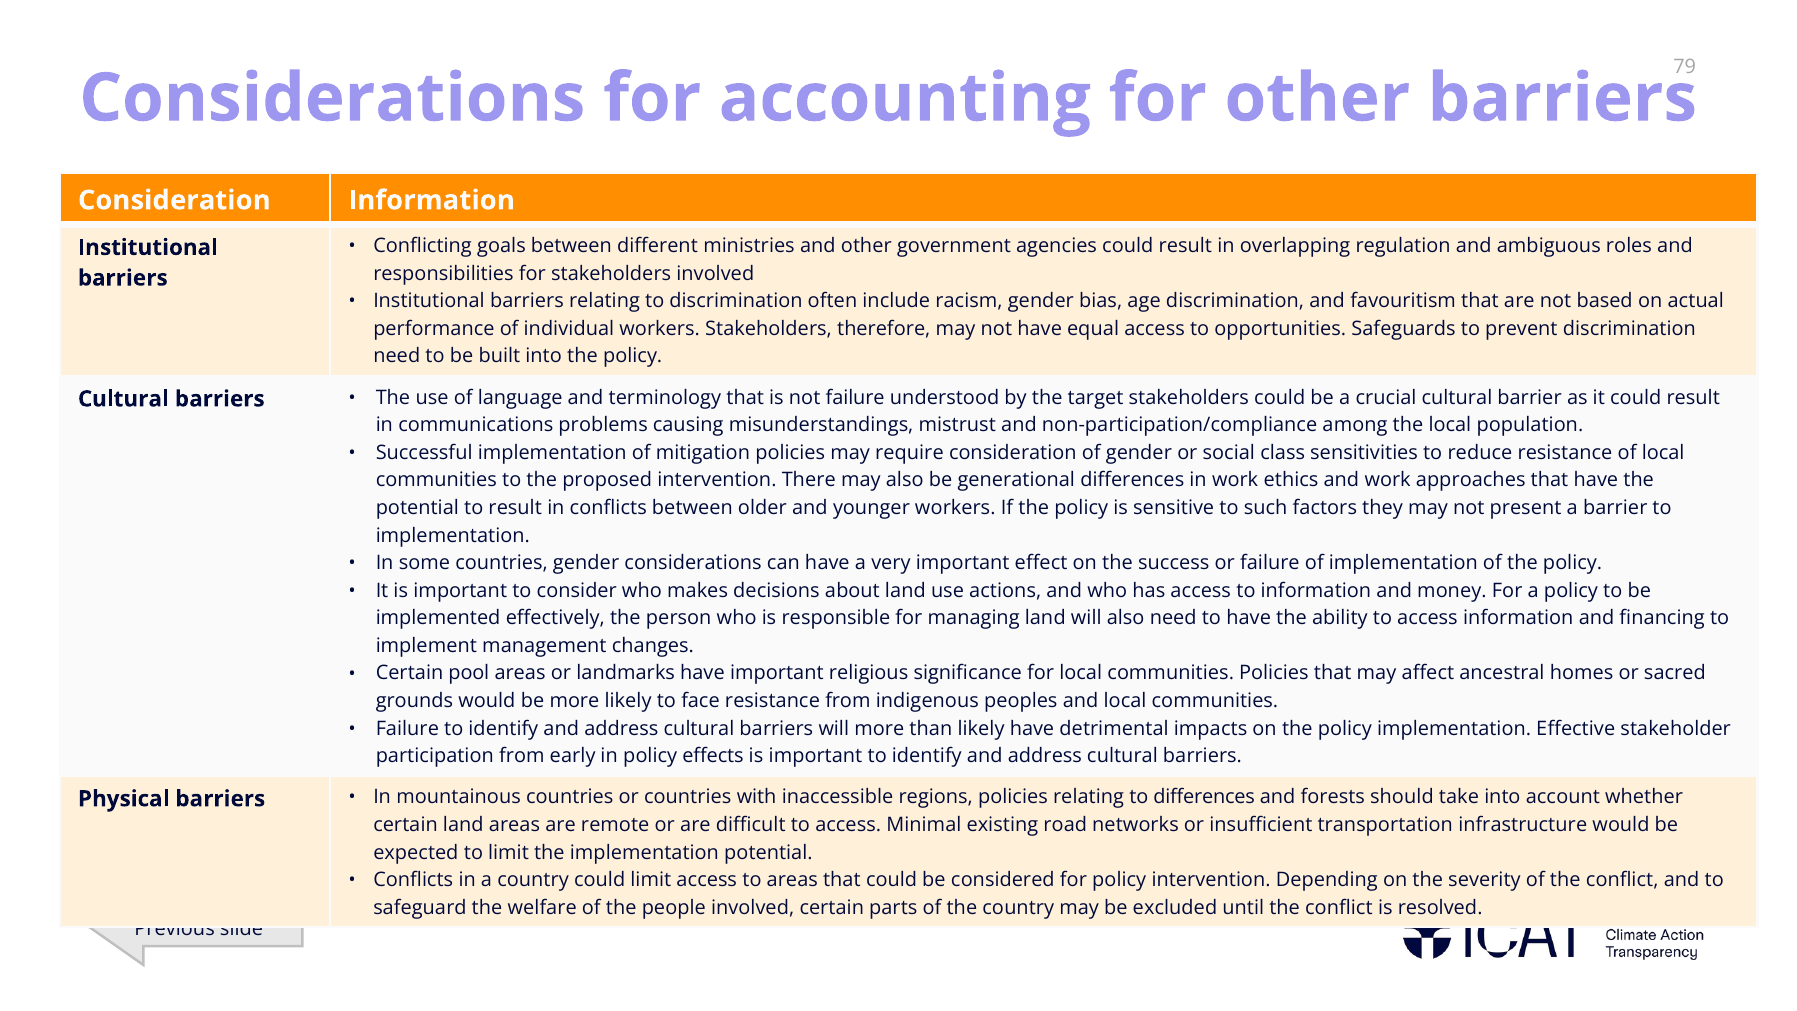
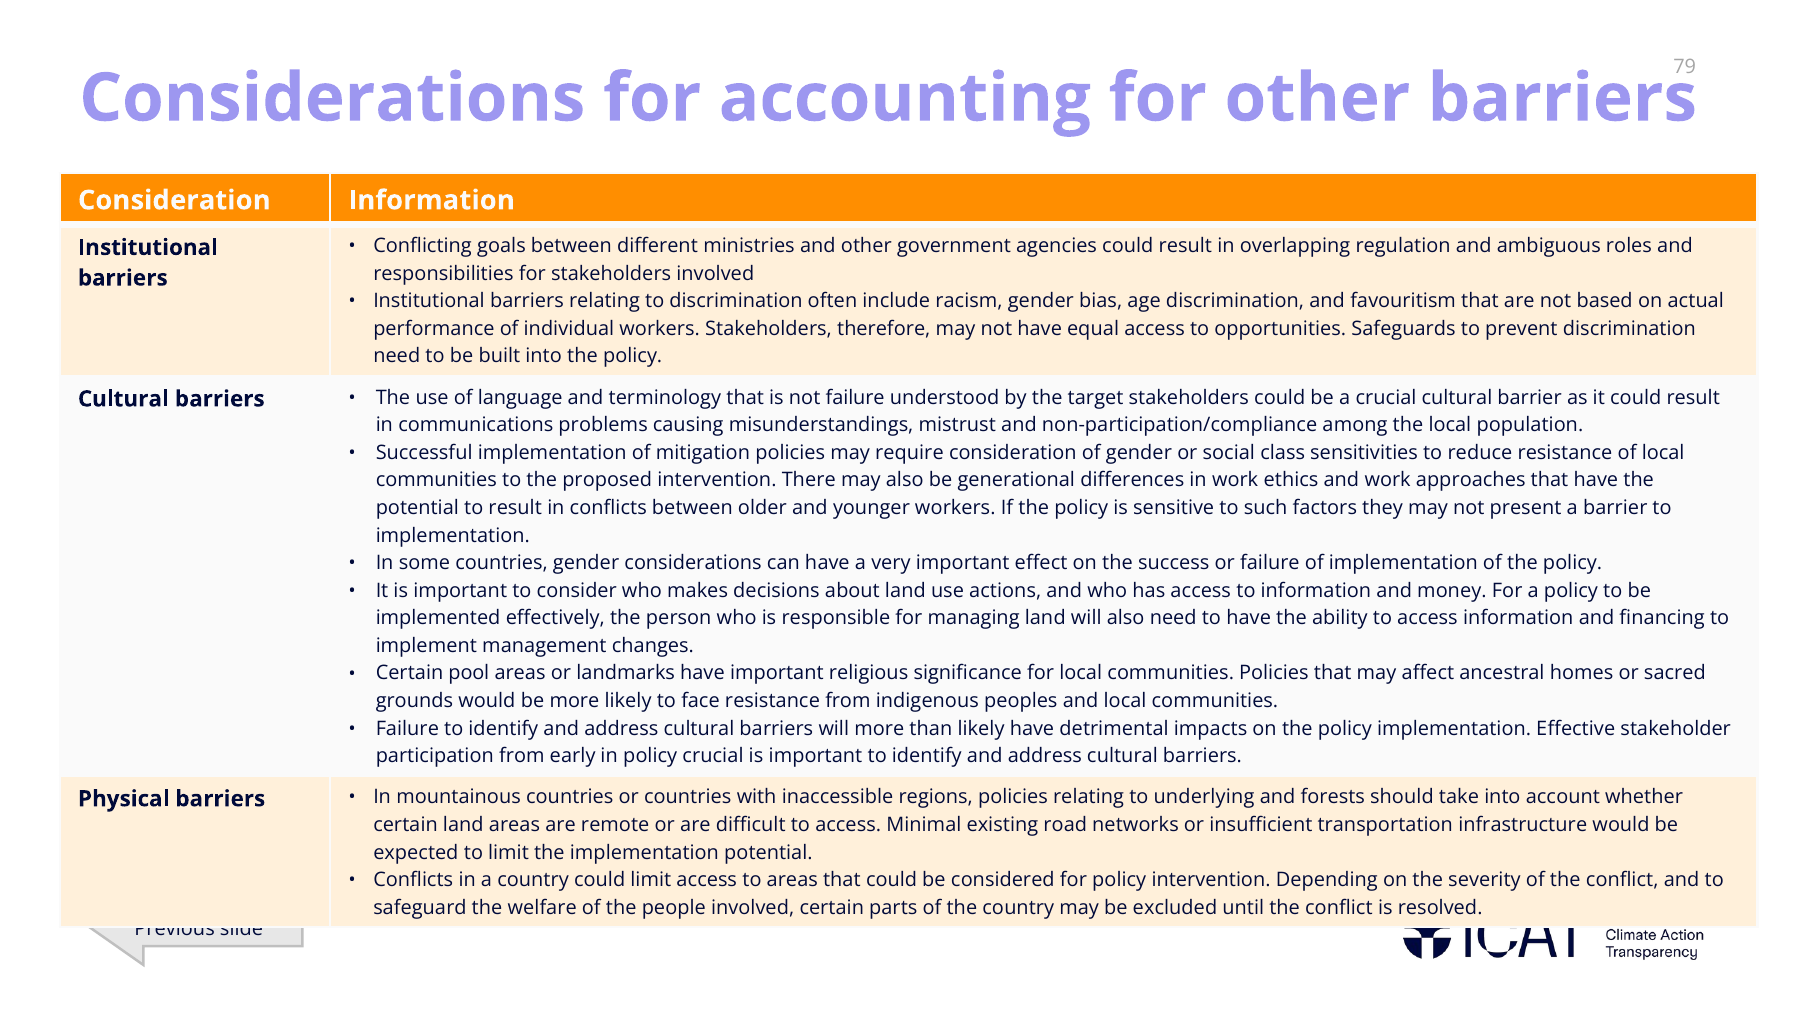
policy effects: effects -> crucial
to differences: differences -> underlying
